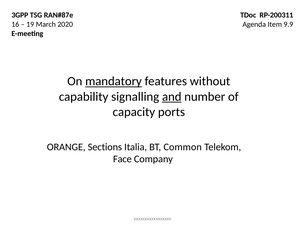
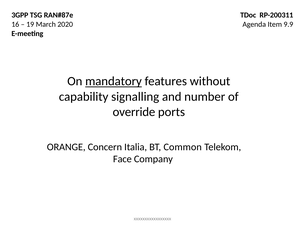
and underline: present -> none
capacity: capacity -> override
Sections: Sections -> Concern
